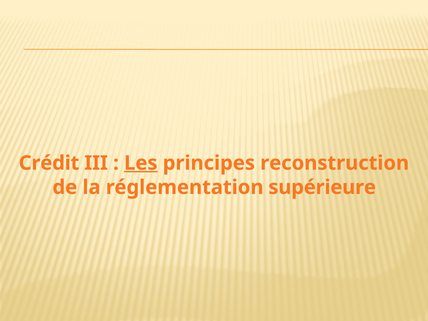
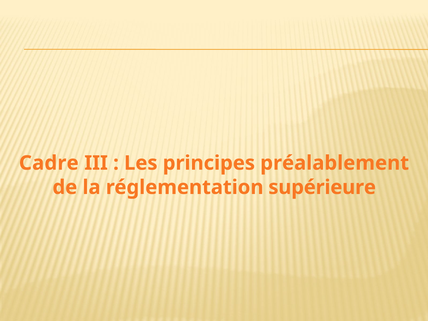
Crédit: Crédit -> Cadre
Les underline: present -> none
reconstruction: reconstruction -> préalablement
